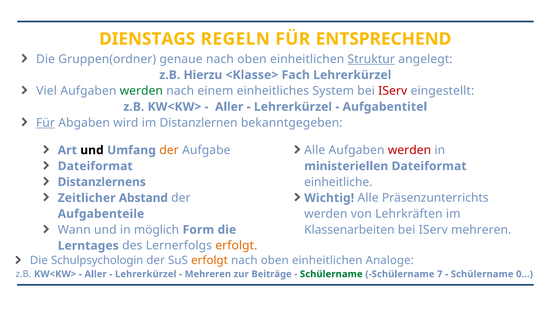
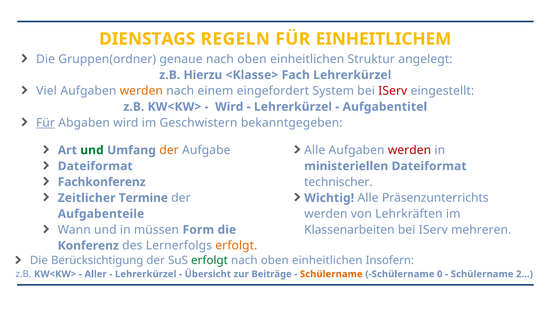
ENTSPRECHEND: ENTSPRECHEND -> EINHEITLICHEM
Struktur underline: present -> none
werden at (141, 91) colour: green -> orange
einheitliches: einheitliches -> eingefordert
Aller at (229, 107): Aller -> Wird
Distanzlernen: Distanzlernen -> Geschwistern
und at (92, 150) colour: black -> green
einheitliche: einheitliche -> technischer
Distanzlernens: Distanzlernens -> Fachkonferenz
Abstand: Abstand -> Termine
möglich: möglich -> müssen
Lerntages: Lerntages -> Konferenz
Schulpsychologin: Schulpsychologin -> Berücksichtigung
erfolgt at (209, 260) colour: orange -> green
Analoge: Analoge -> Insofern
Mehreren at (208, 274): Mehreren -> Übersicht
Schülername at (331, 274) colour: green -> orange
7: 7 -> 0
0…: 0… -> 2…
